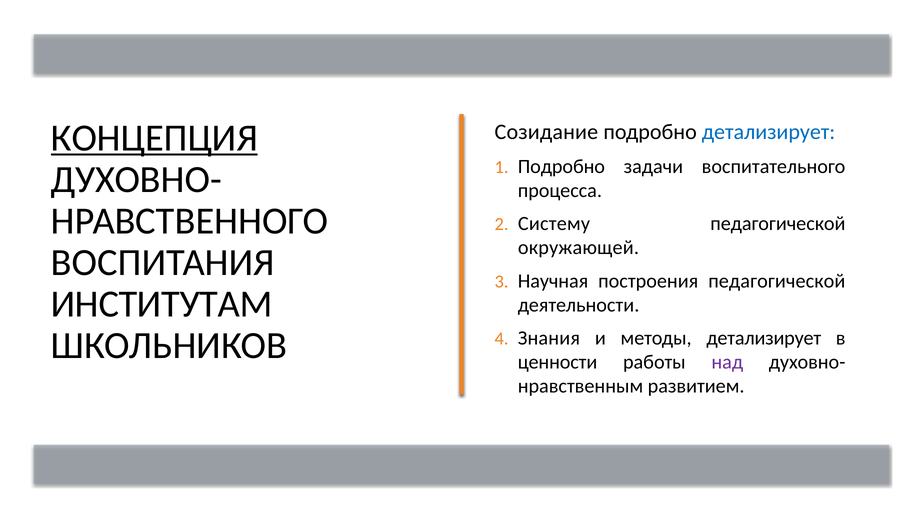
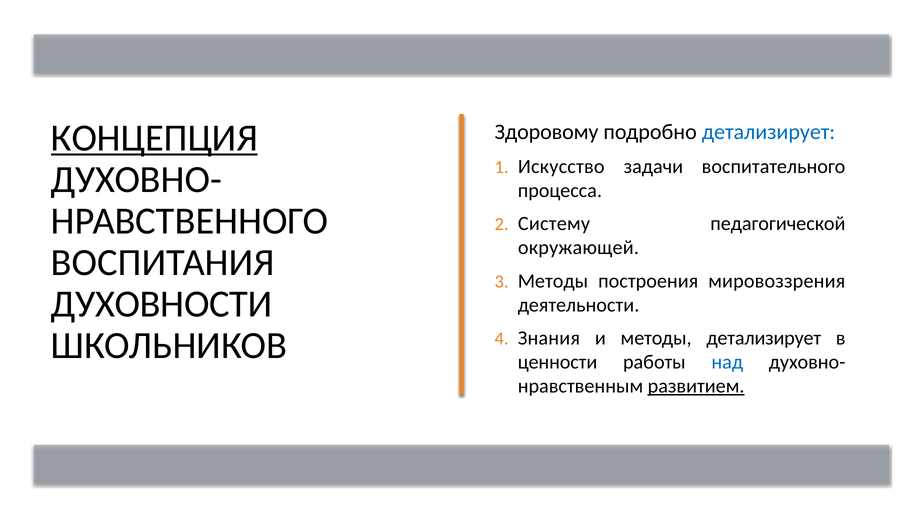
Созидание: Созидание -> Здоровому
Подробно at (561, 166): Подробно -> Искусство
Научная at (553, 281): Научная -> Методы
построения педагогической: педагогической -> мировоззрения
ИНСТИТУТАМ: ИНСТИТУТАМ -> ДУХОВНОСТИ
над colour: purple -> blue
развитием underline: none -> present
